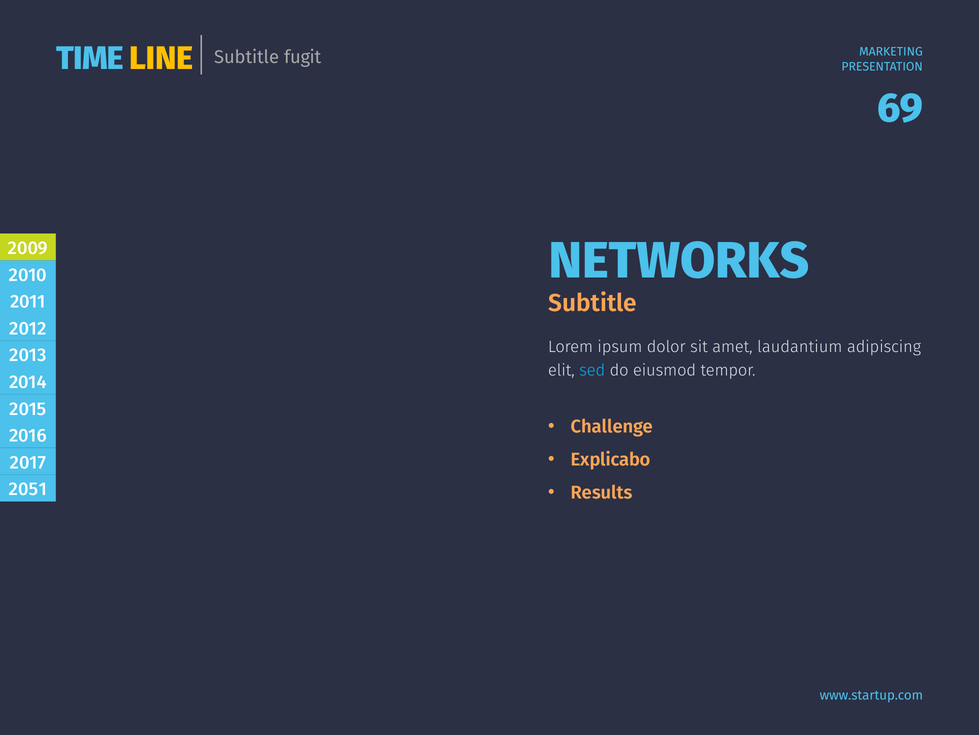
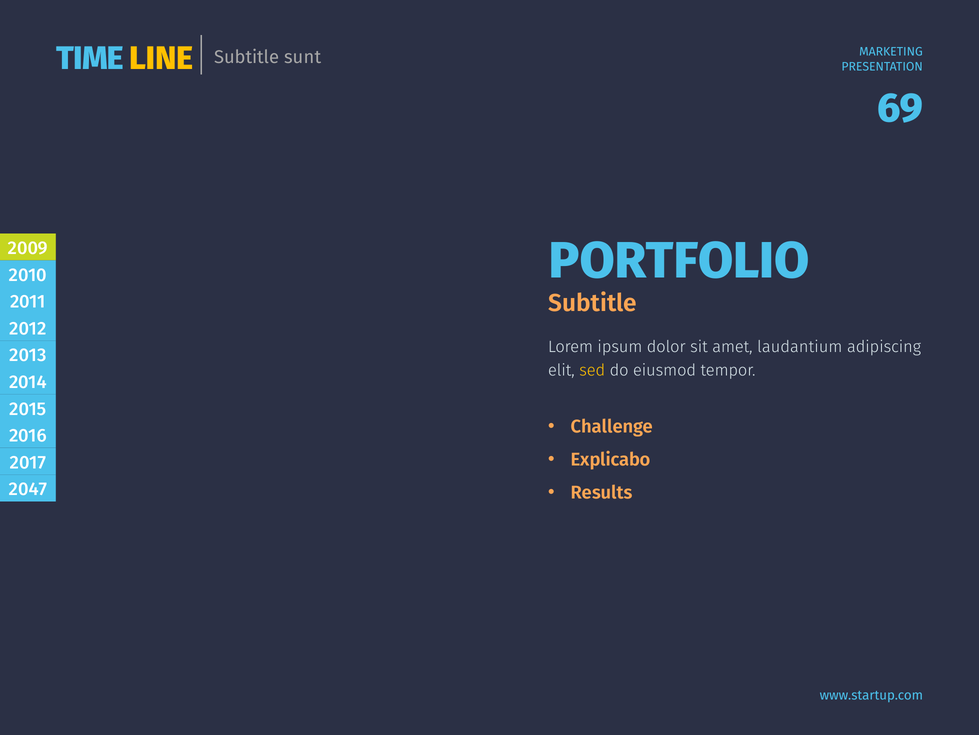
fugit: fugit -> sunt
NETWORKS: NETWORKS -> PORTFOLIO
sed colour: light blue -> yellow
2051: 2051 -> 2047
